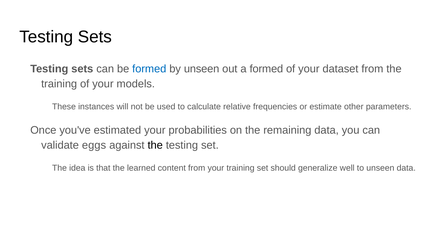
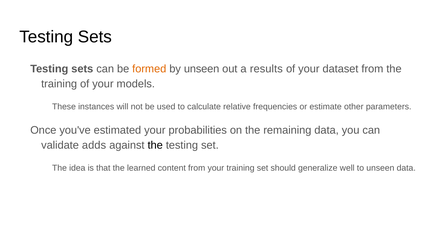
formed at (149, 69) colour: blue -> orange
a formed: formed -> results
eggs: eggs -> adds
